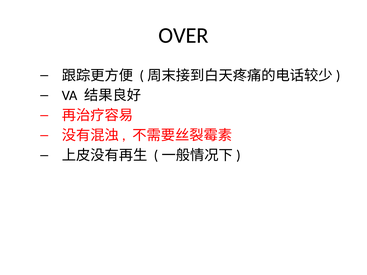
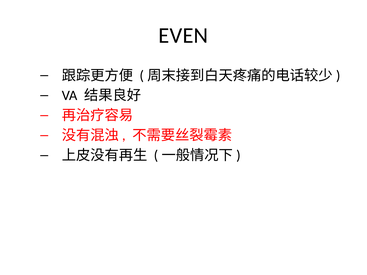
OVER: OVER -> EVEN
